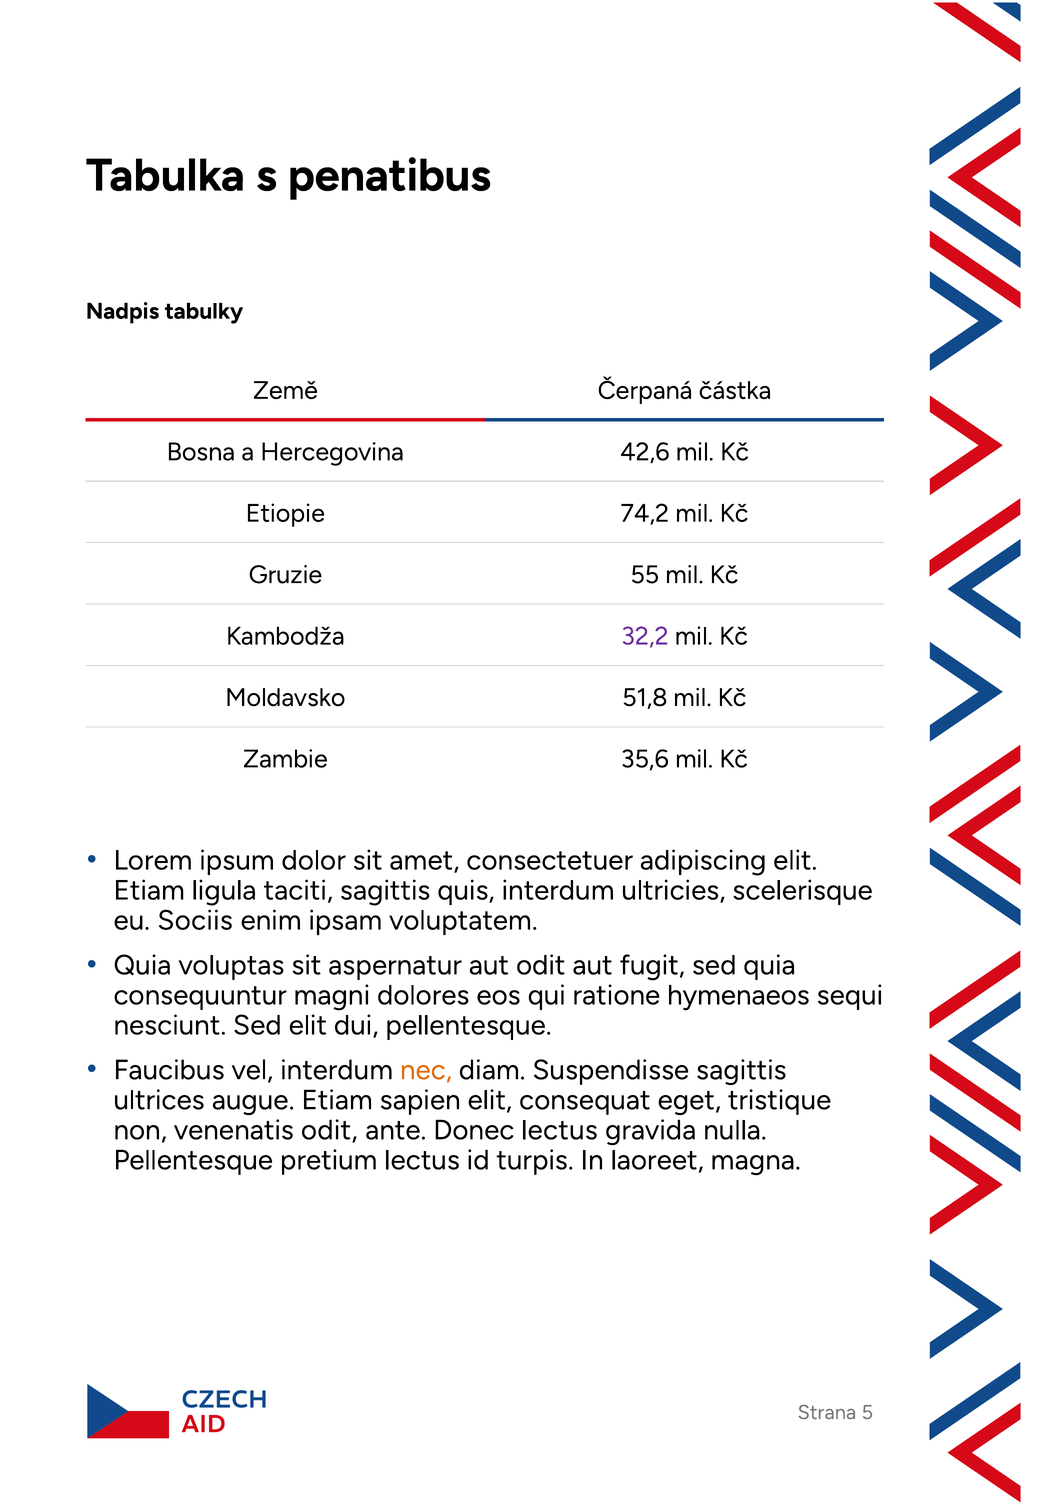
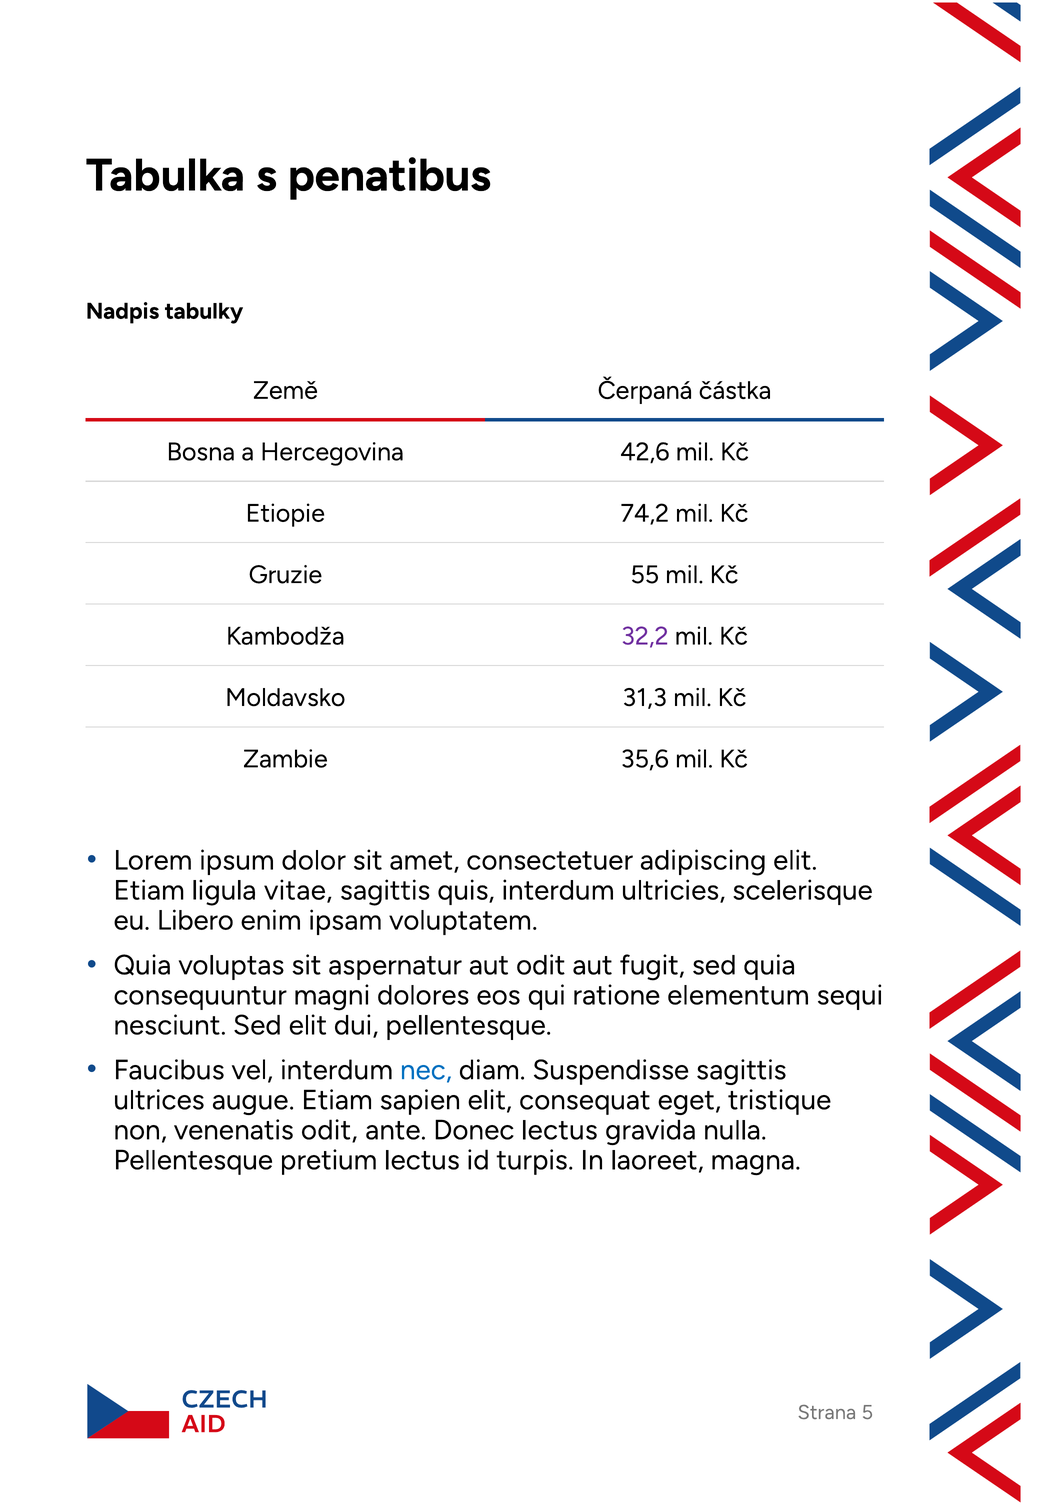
51,8: 51,8 -> 31,3
taciti: taciti -> vitae
Sociis: Sociis -> Libero
hymenaeos: hymenaeos -> elementum
nec colour: orange -> blue
